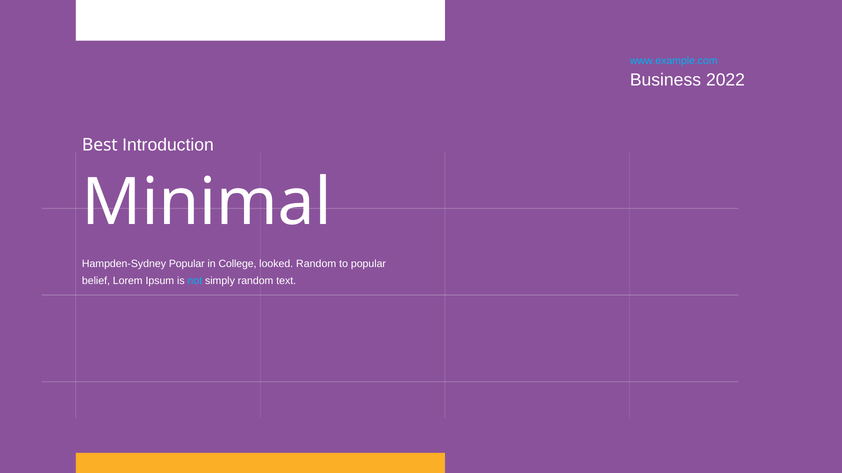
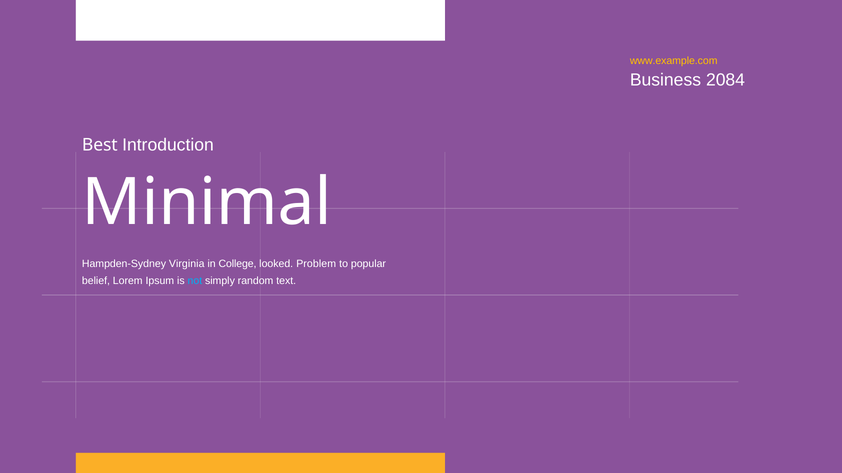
www.example.com colour: light blue -> yellow
2022: 2022 -> 2084
Hampden-Sydney Popular: Popular -> Virginia
looked Random: Random -> Problem
